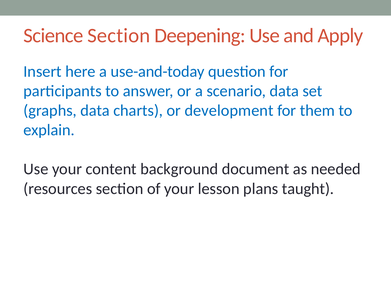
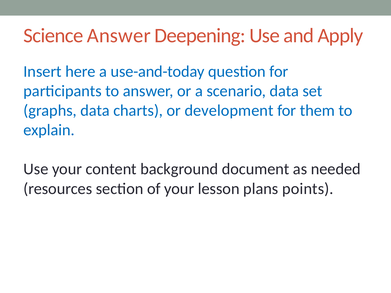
Science Section: Section -> Answer
taught: taught -> points
